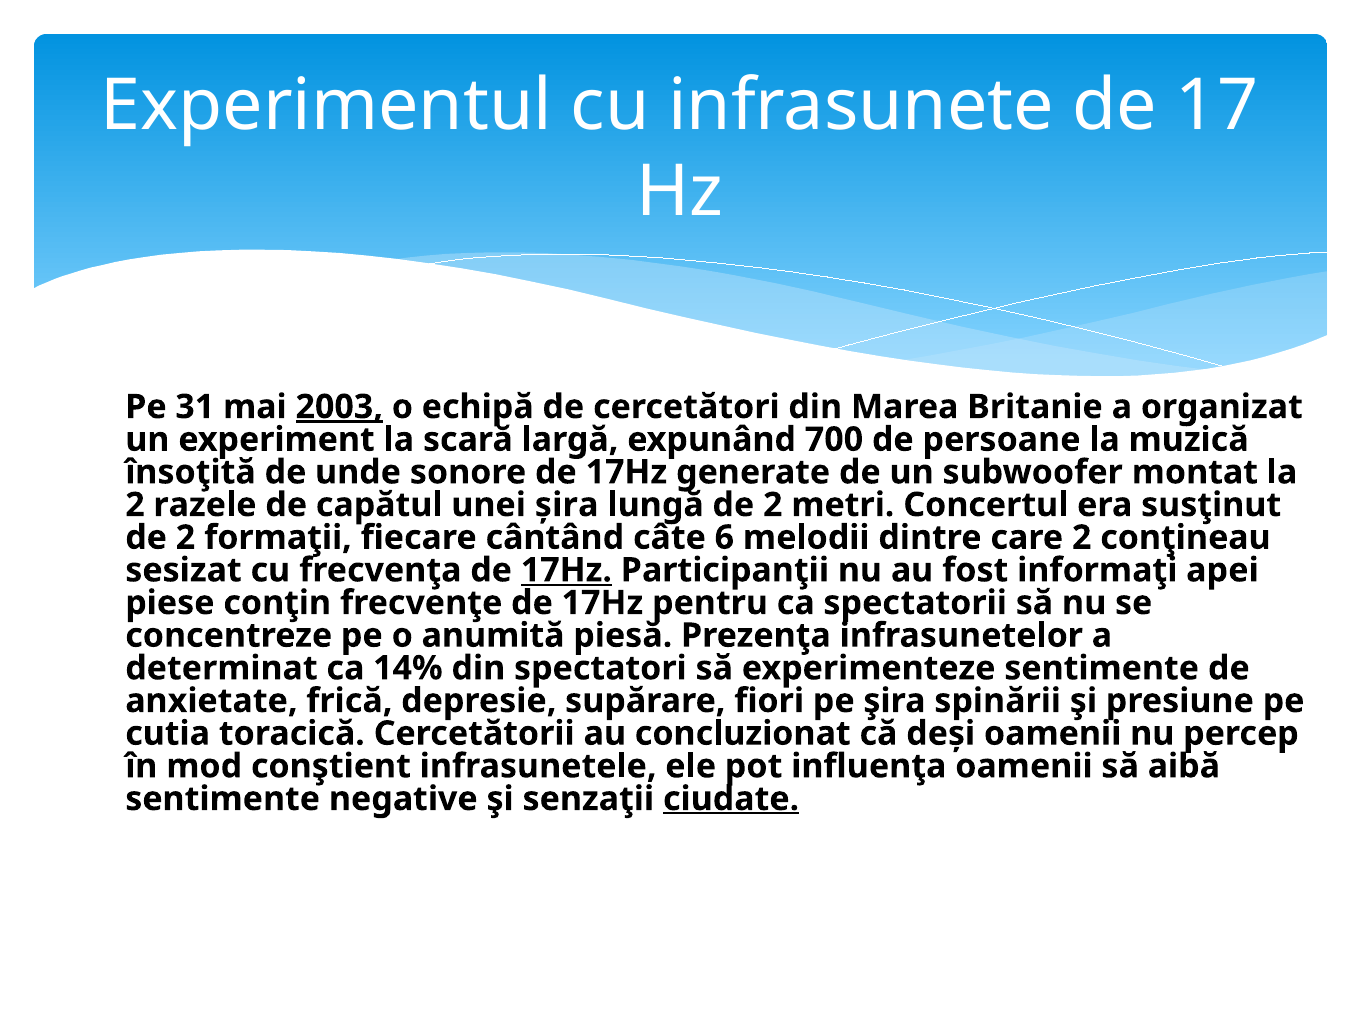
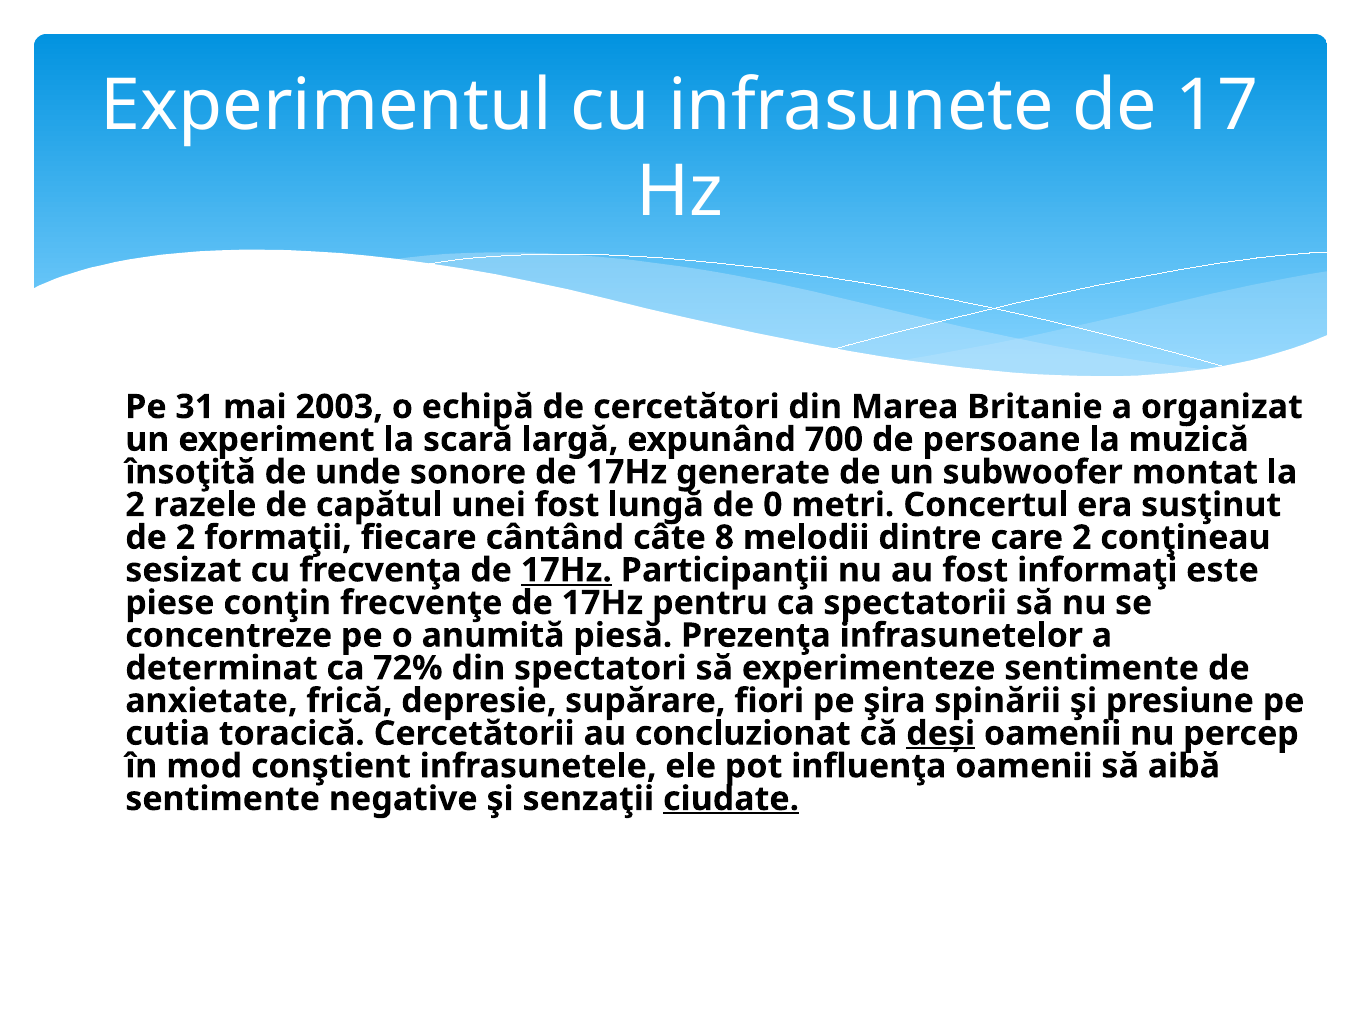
2003 underline: present -> none
unei şira: şira -> fost
lungă de 2: 2 -> 0
6: 6 -> 8
apei: apei -> este
14%: 14% -> 72%
deşi underline: none -> present
